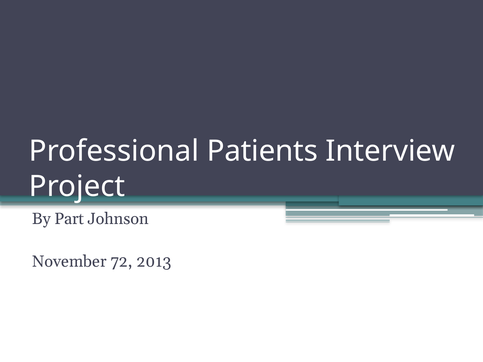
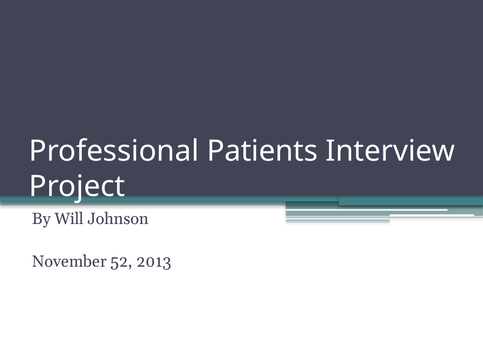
Part: Part -> Will
72: 72 -> 52
